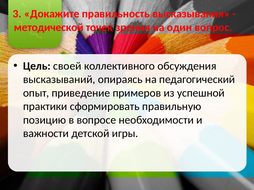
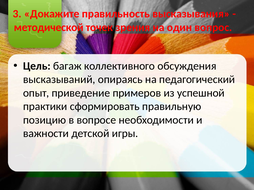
своей: своей -> багаж
